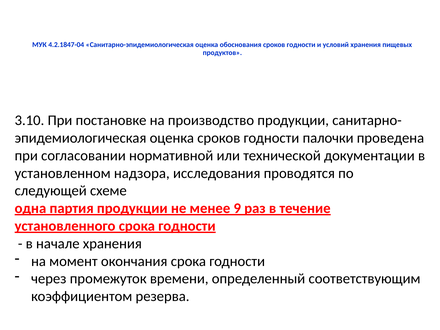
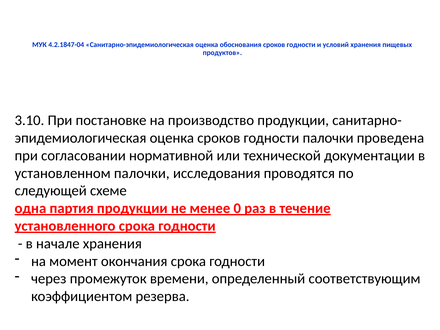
установленном надзора: надзора -> палочки
9: 9 -> 0
